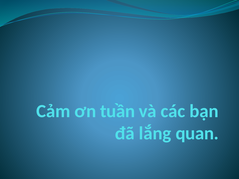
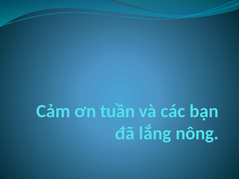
quan: quan -> nông
